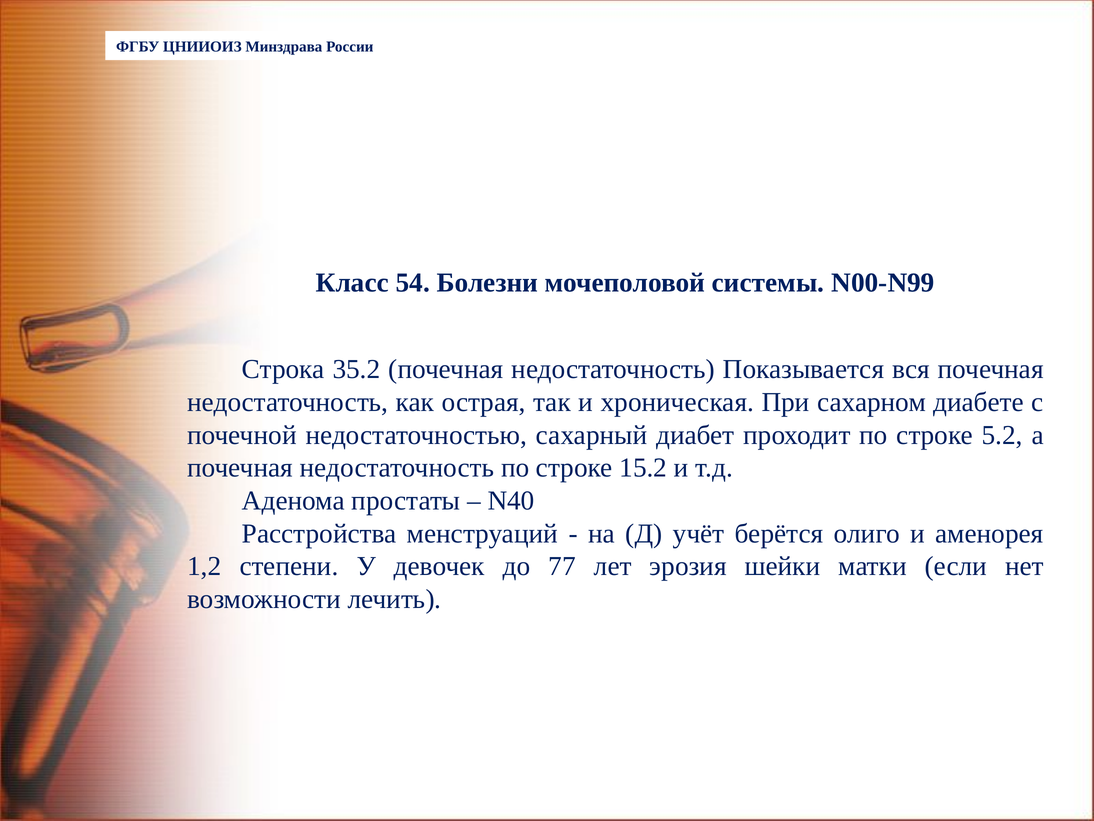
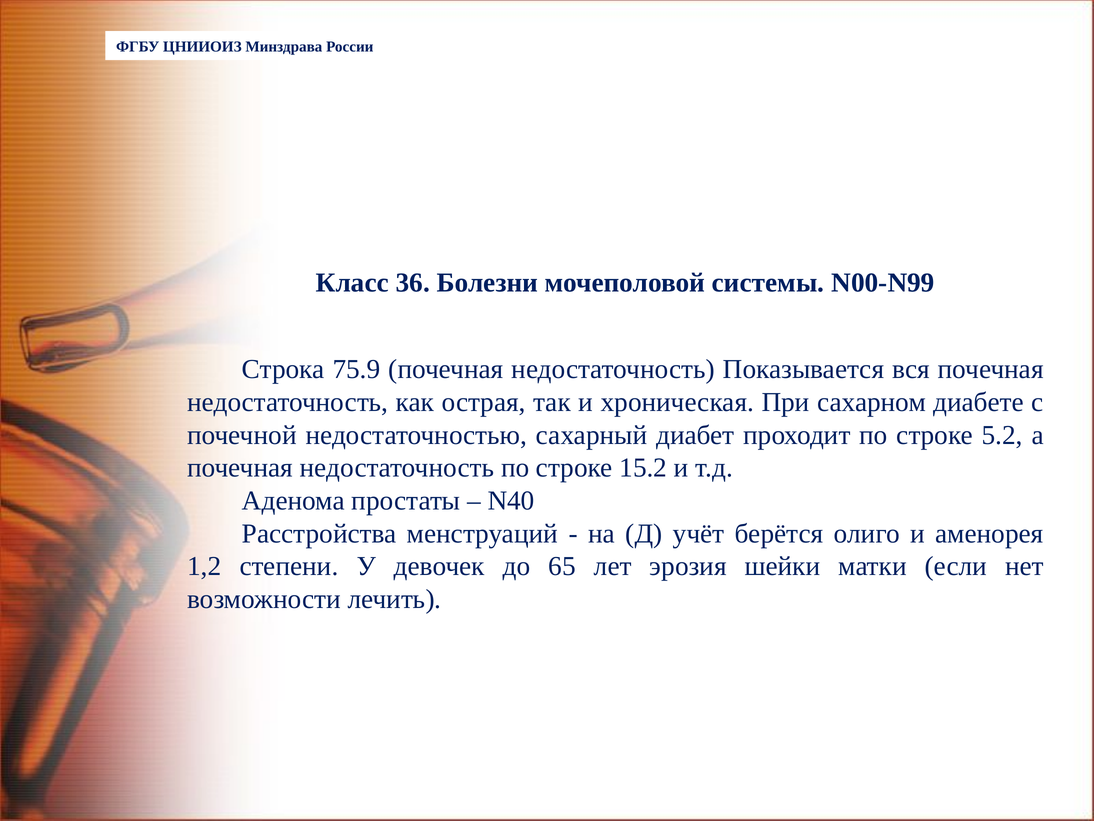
54: 54 -> 36
35.2: 35.2 -> 75.9
77: 77 -> 65
